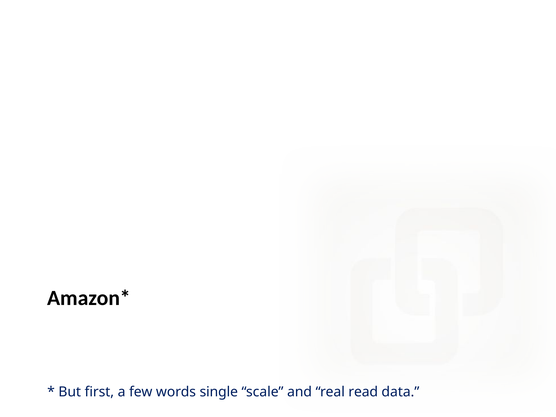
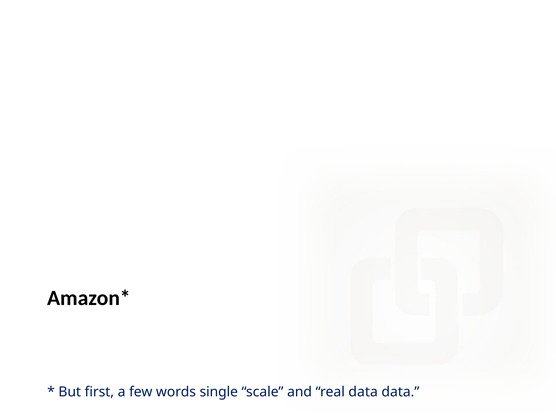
real read: read -> data
